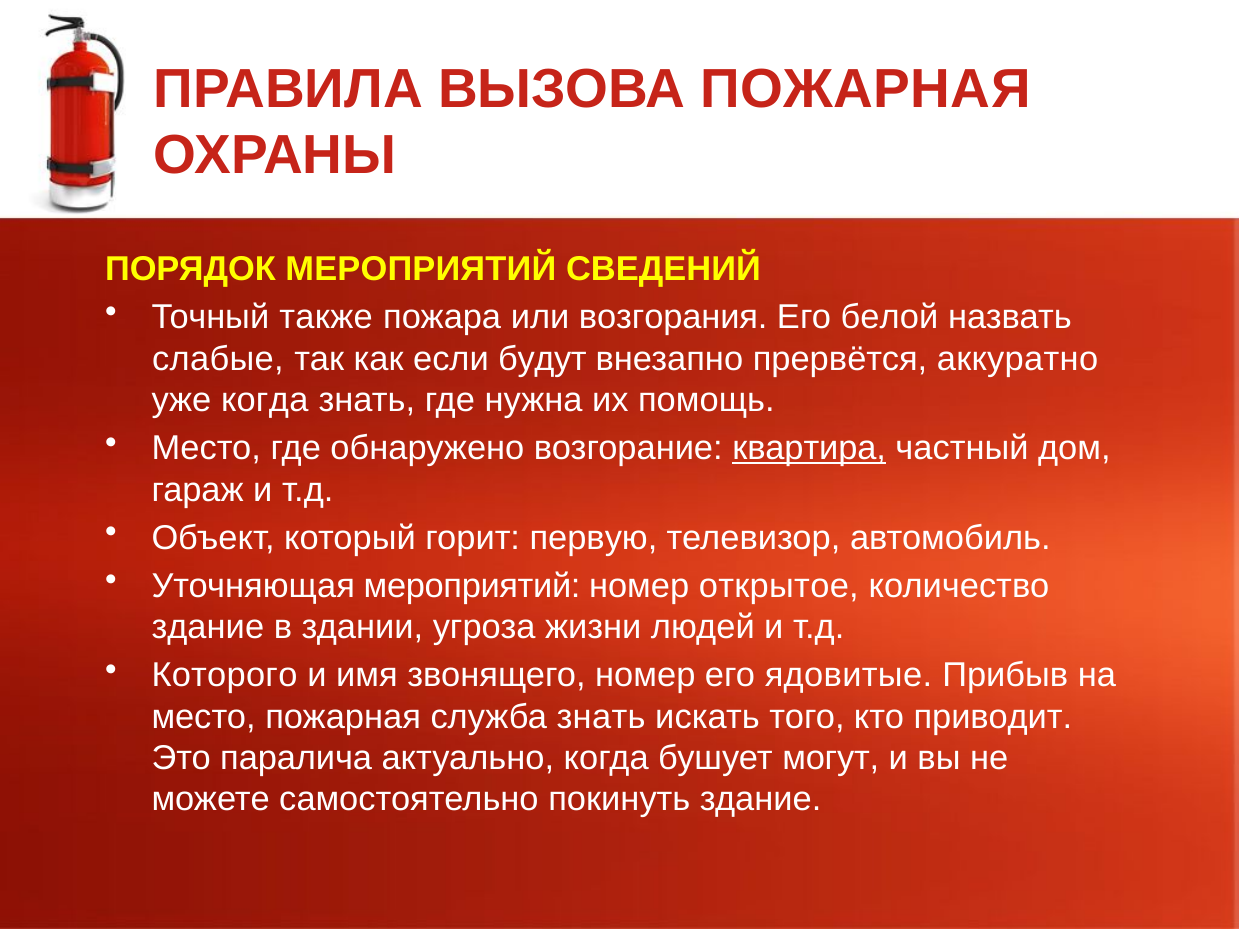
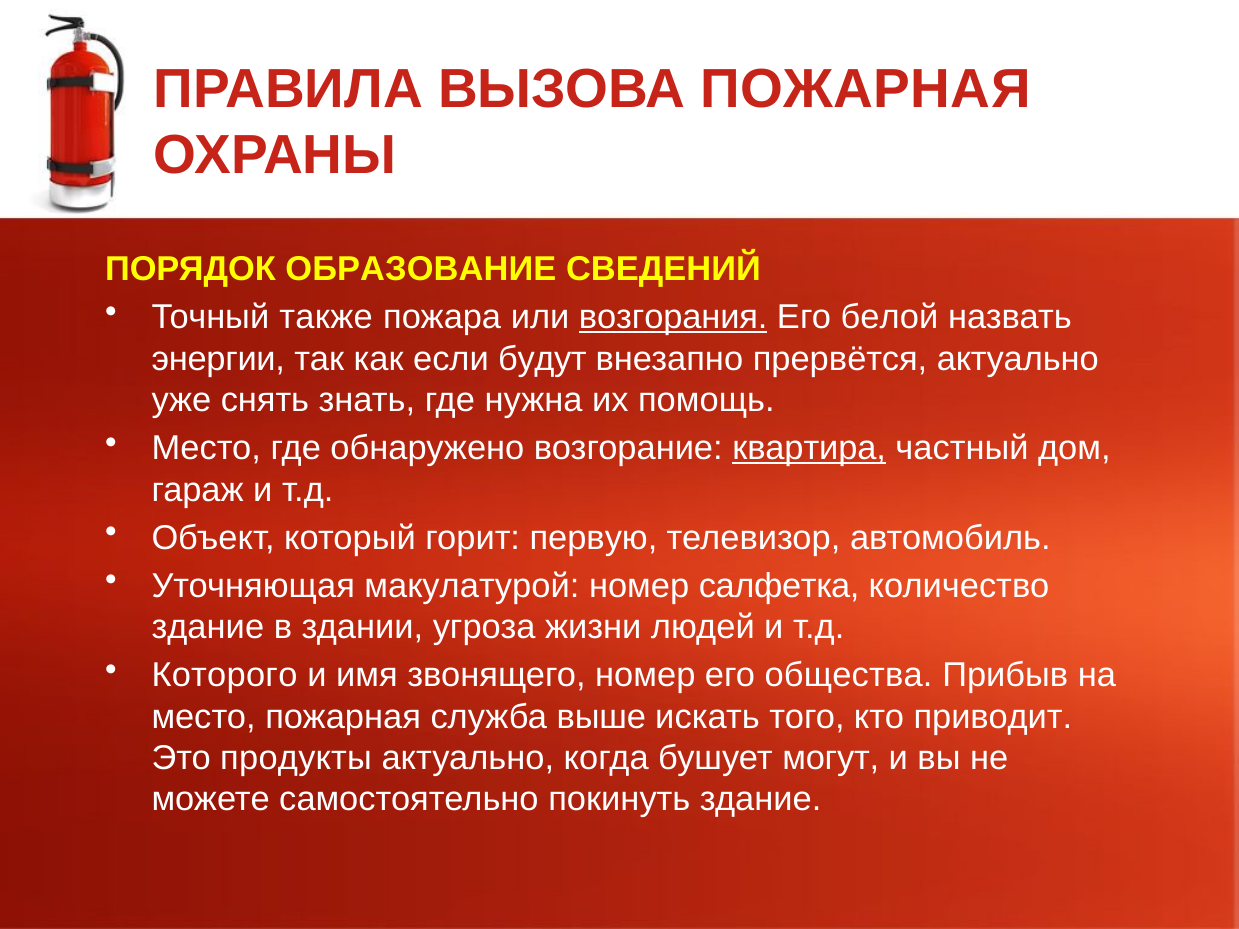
ПОРЯДОК МЕРОПРИЯТИЙ: МЕРОПРИЯТИЙ -> ОБРАЗОВАНИЕ
возгорания underline: none -> present
слабые: слабые -> энергии
прервётся аккуратно: аккуратно -> актуально
уже когда: когда -> снять
Уточняющая мероприятий: мероприятий -> макулатурой
открытое: открытое -> салфетка
ядовитые: ядовитые -> общества
служба знать: знать -> выше
паралича: паралича -> продукты
